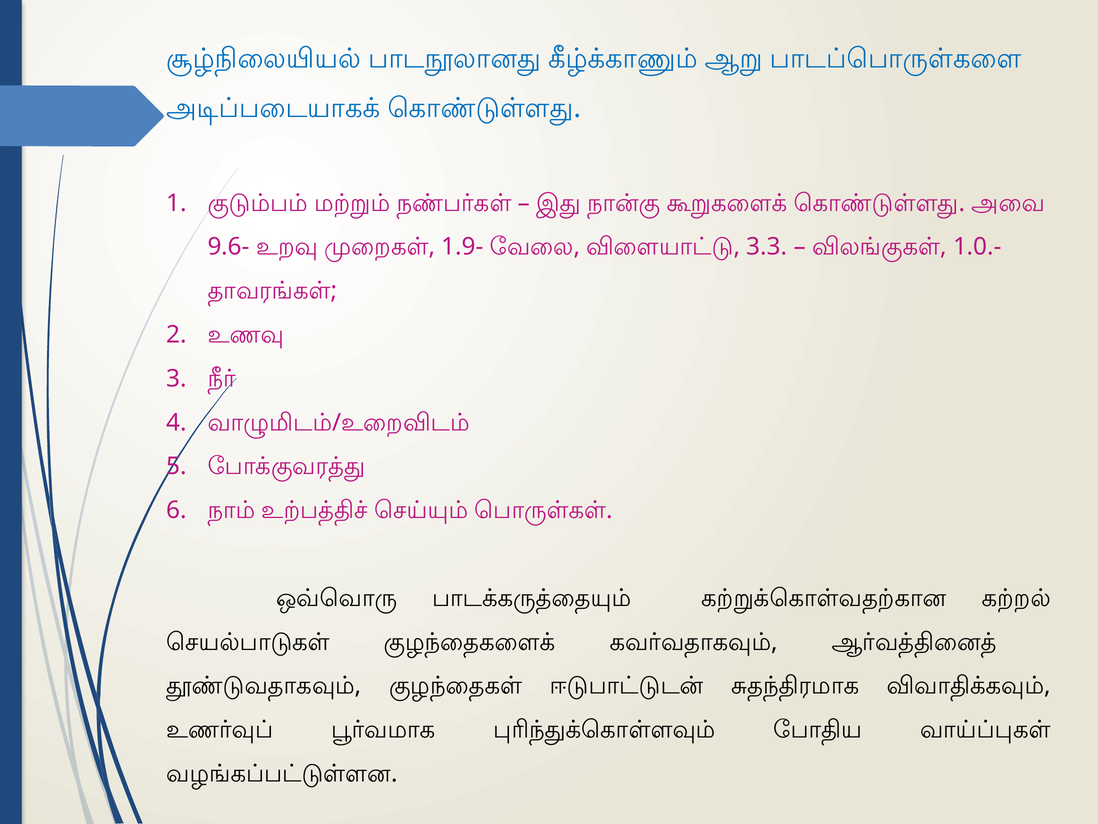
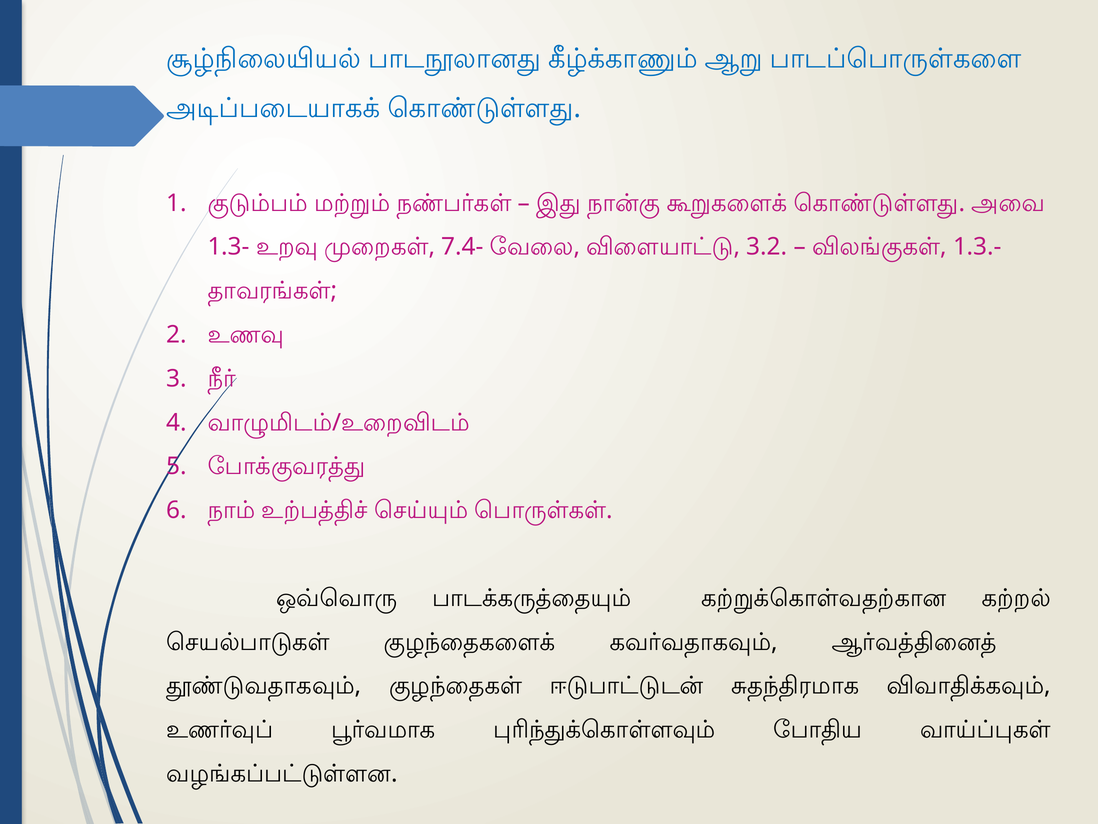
9.6-: 9.6- -> 1.3-
1.9-: 1.9- -> 7.4-
3.3: 3.3 -> 3.2
1.0.-: 1.0.- -> 1.3.-
